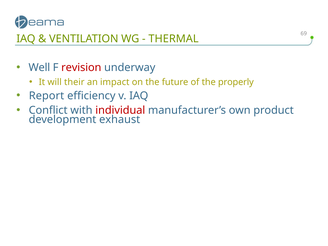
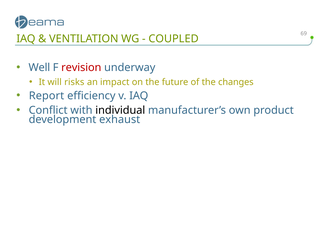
THERMAL: THERMAL -> COUPLED
their: their -> risks
properly: properly -> changes
individual colour: red -> black
